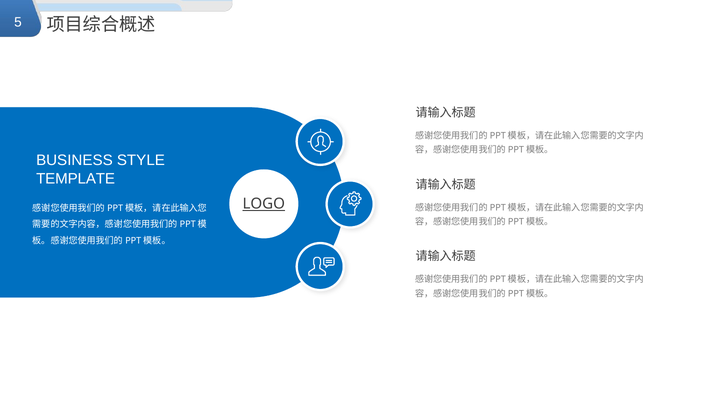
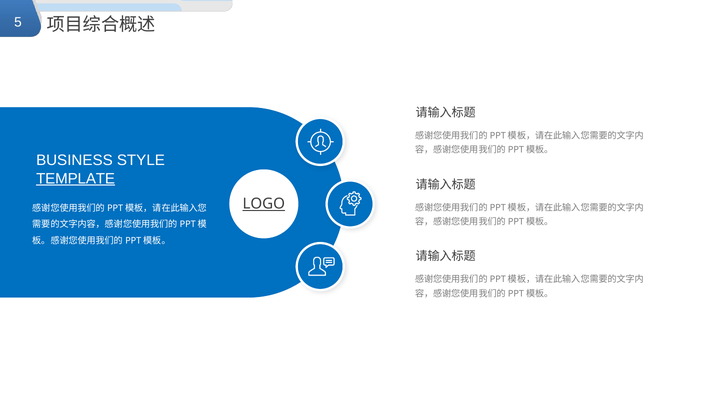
TEMPLATE underline: none -> present
